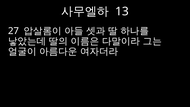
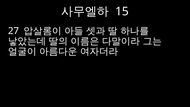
13: 13 -> 15
